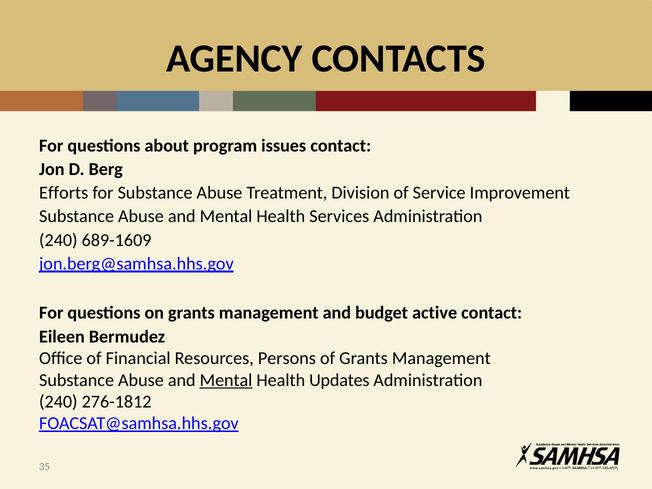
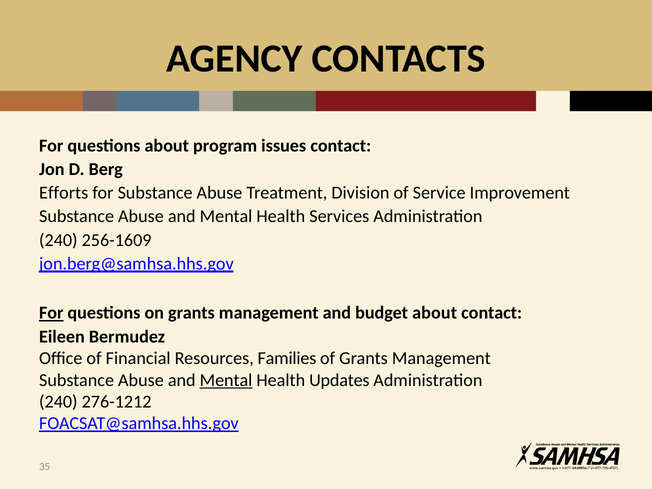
689-1609: 689-1609 -> 256-1609
For at (51, 313) underline: none -> present
budget active: active -> about
Persons: Persons -> Families
276-1812: 276-1812 -> 276-1212
